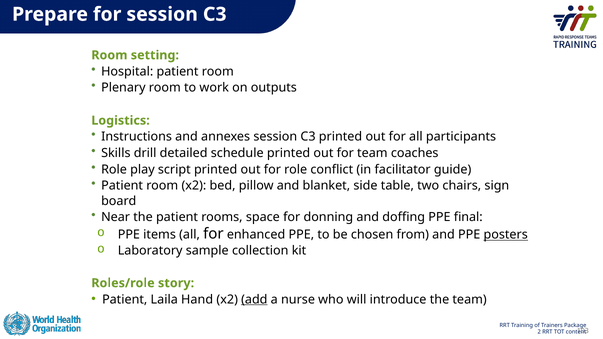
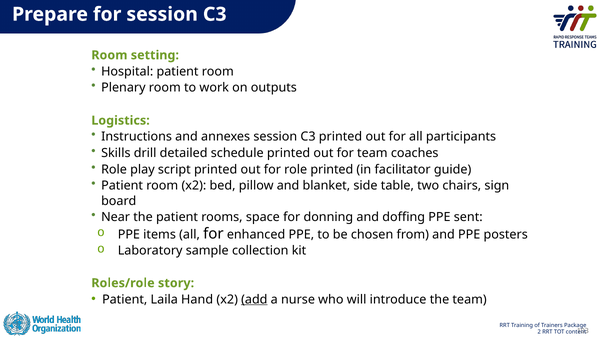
role conflict: conflict -> printed
final: final -> sent
posters underline: present -> none
